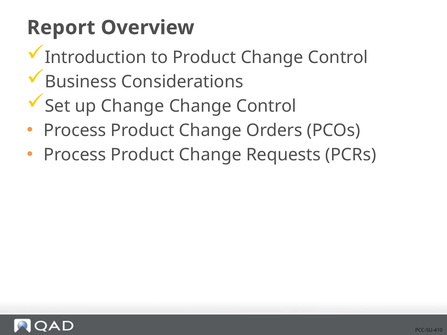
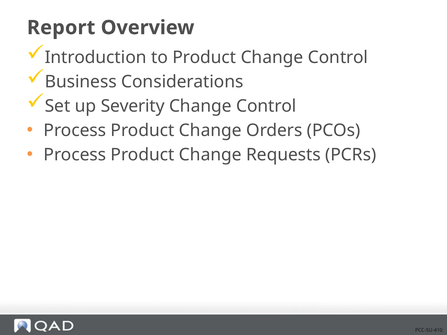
up Change: Change -> Severity
